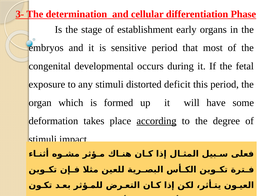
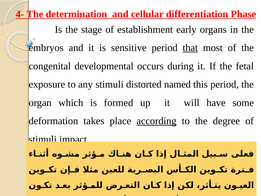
3-: 3- -> 4-
that underline: none -> present
deficit: deficit -> named
